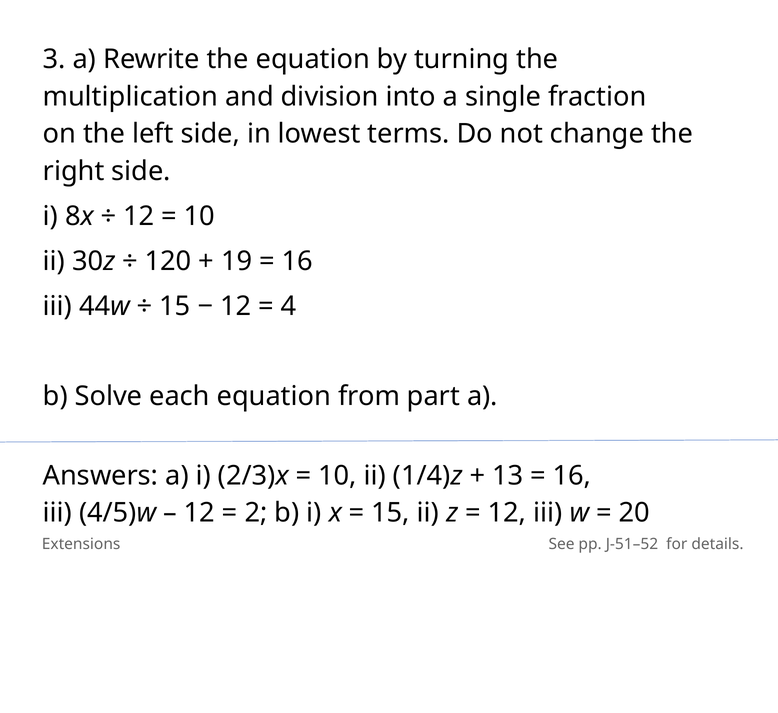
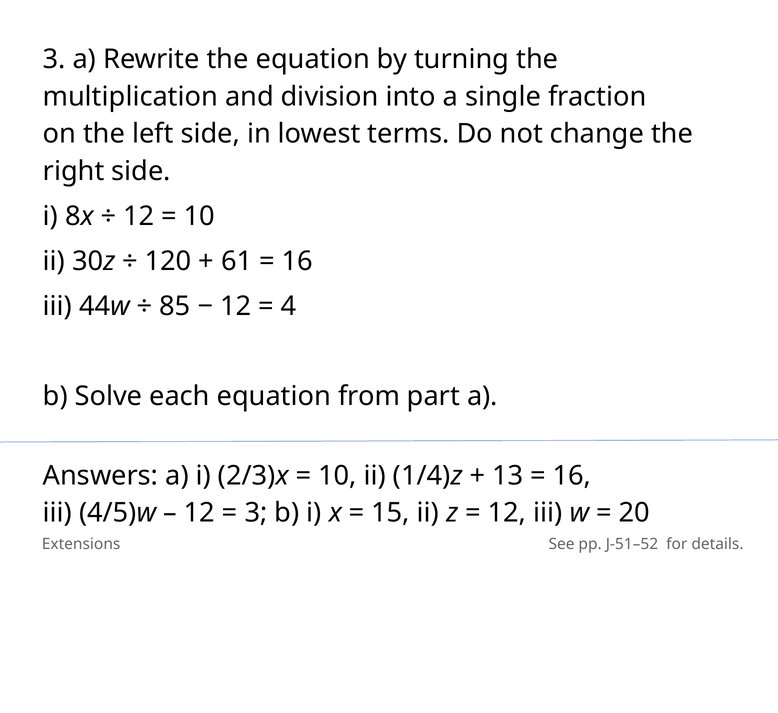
19: 19 -> 61
15 at (175, 306): 15 -> 85
2 at (256, 513): 2 -> 3
